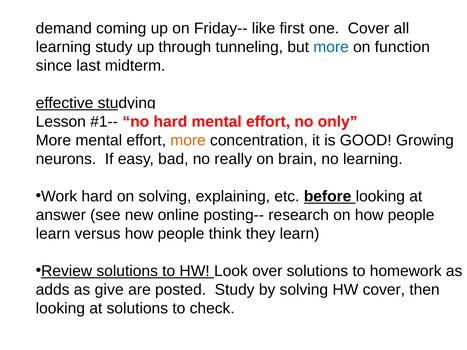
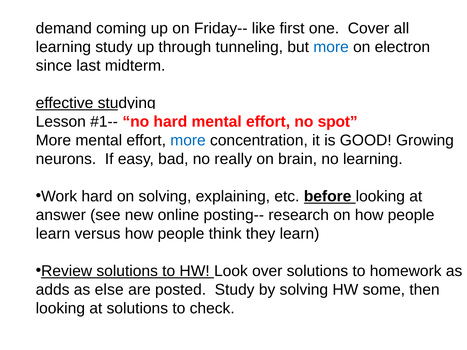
function: function -> electron
only: only -> spot
more at (188, 140) colour: orange -> blue
give: give -> else
HW cover: cover -> some
